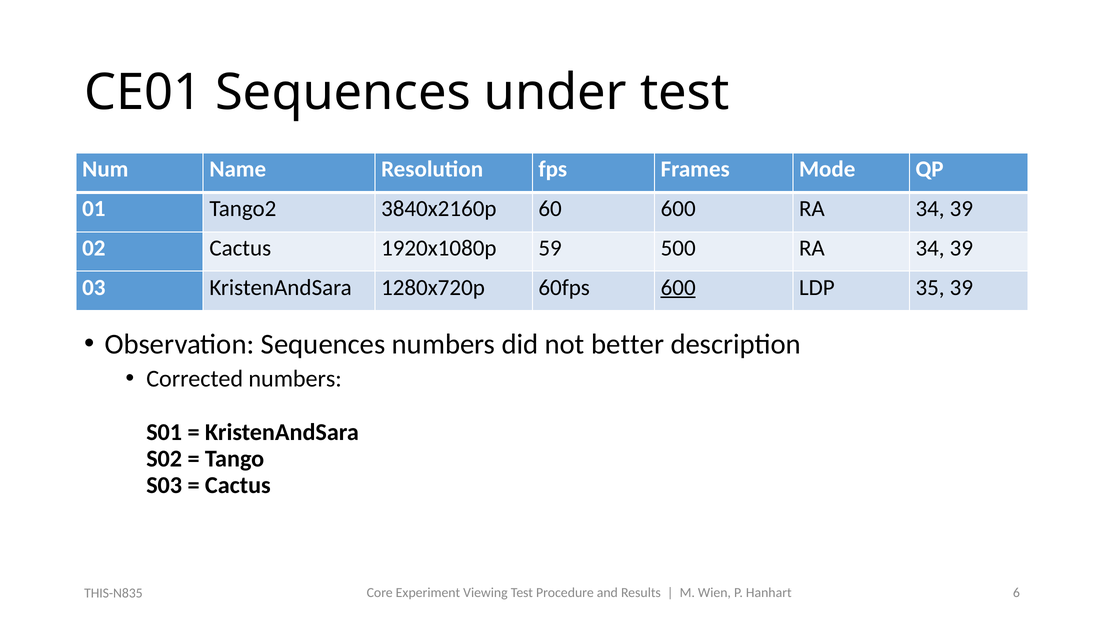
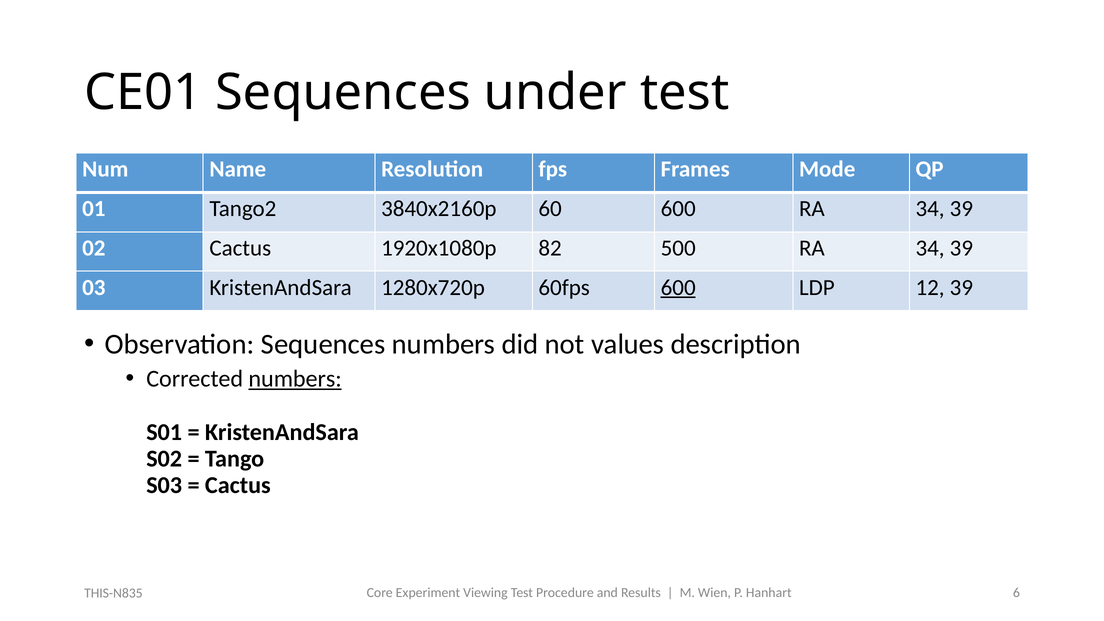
59: 59 -> 82
35: 35 -> 12
better: better -> values
numbers at (295, 379) underline: none -> present
